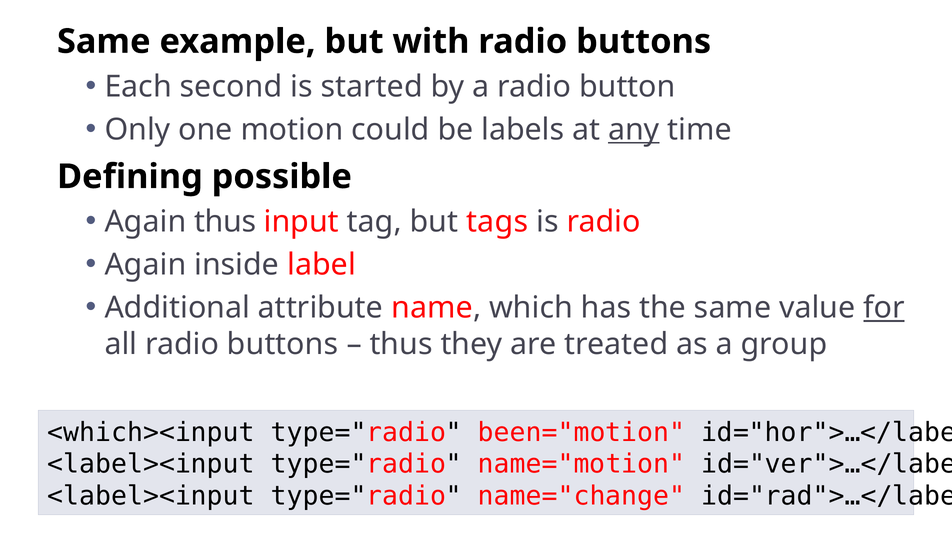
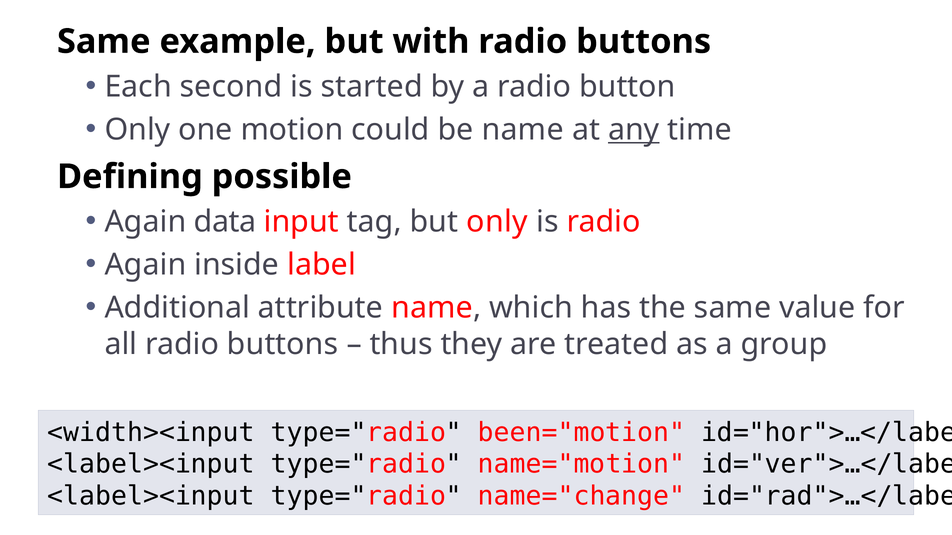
be labels: labels -> name
Again thus: thus -> data
but tags: tags -> only
for underline: present -> none
<which><input: <which><input -> <width><input
